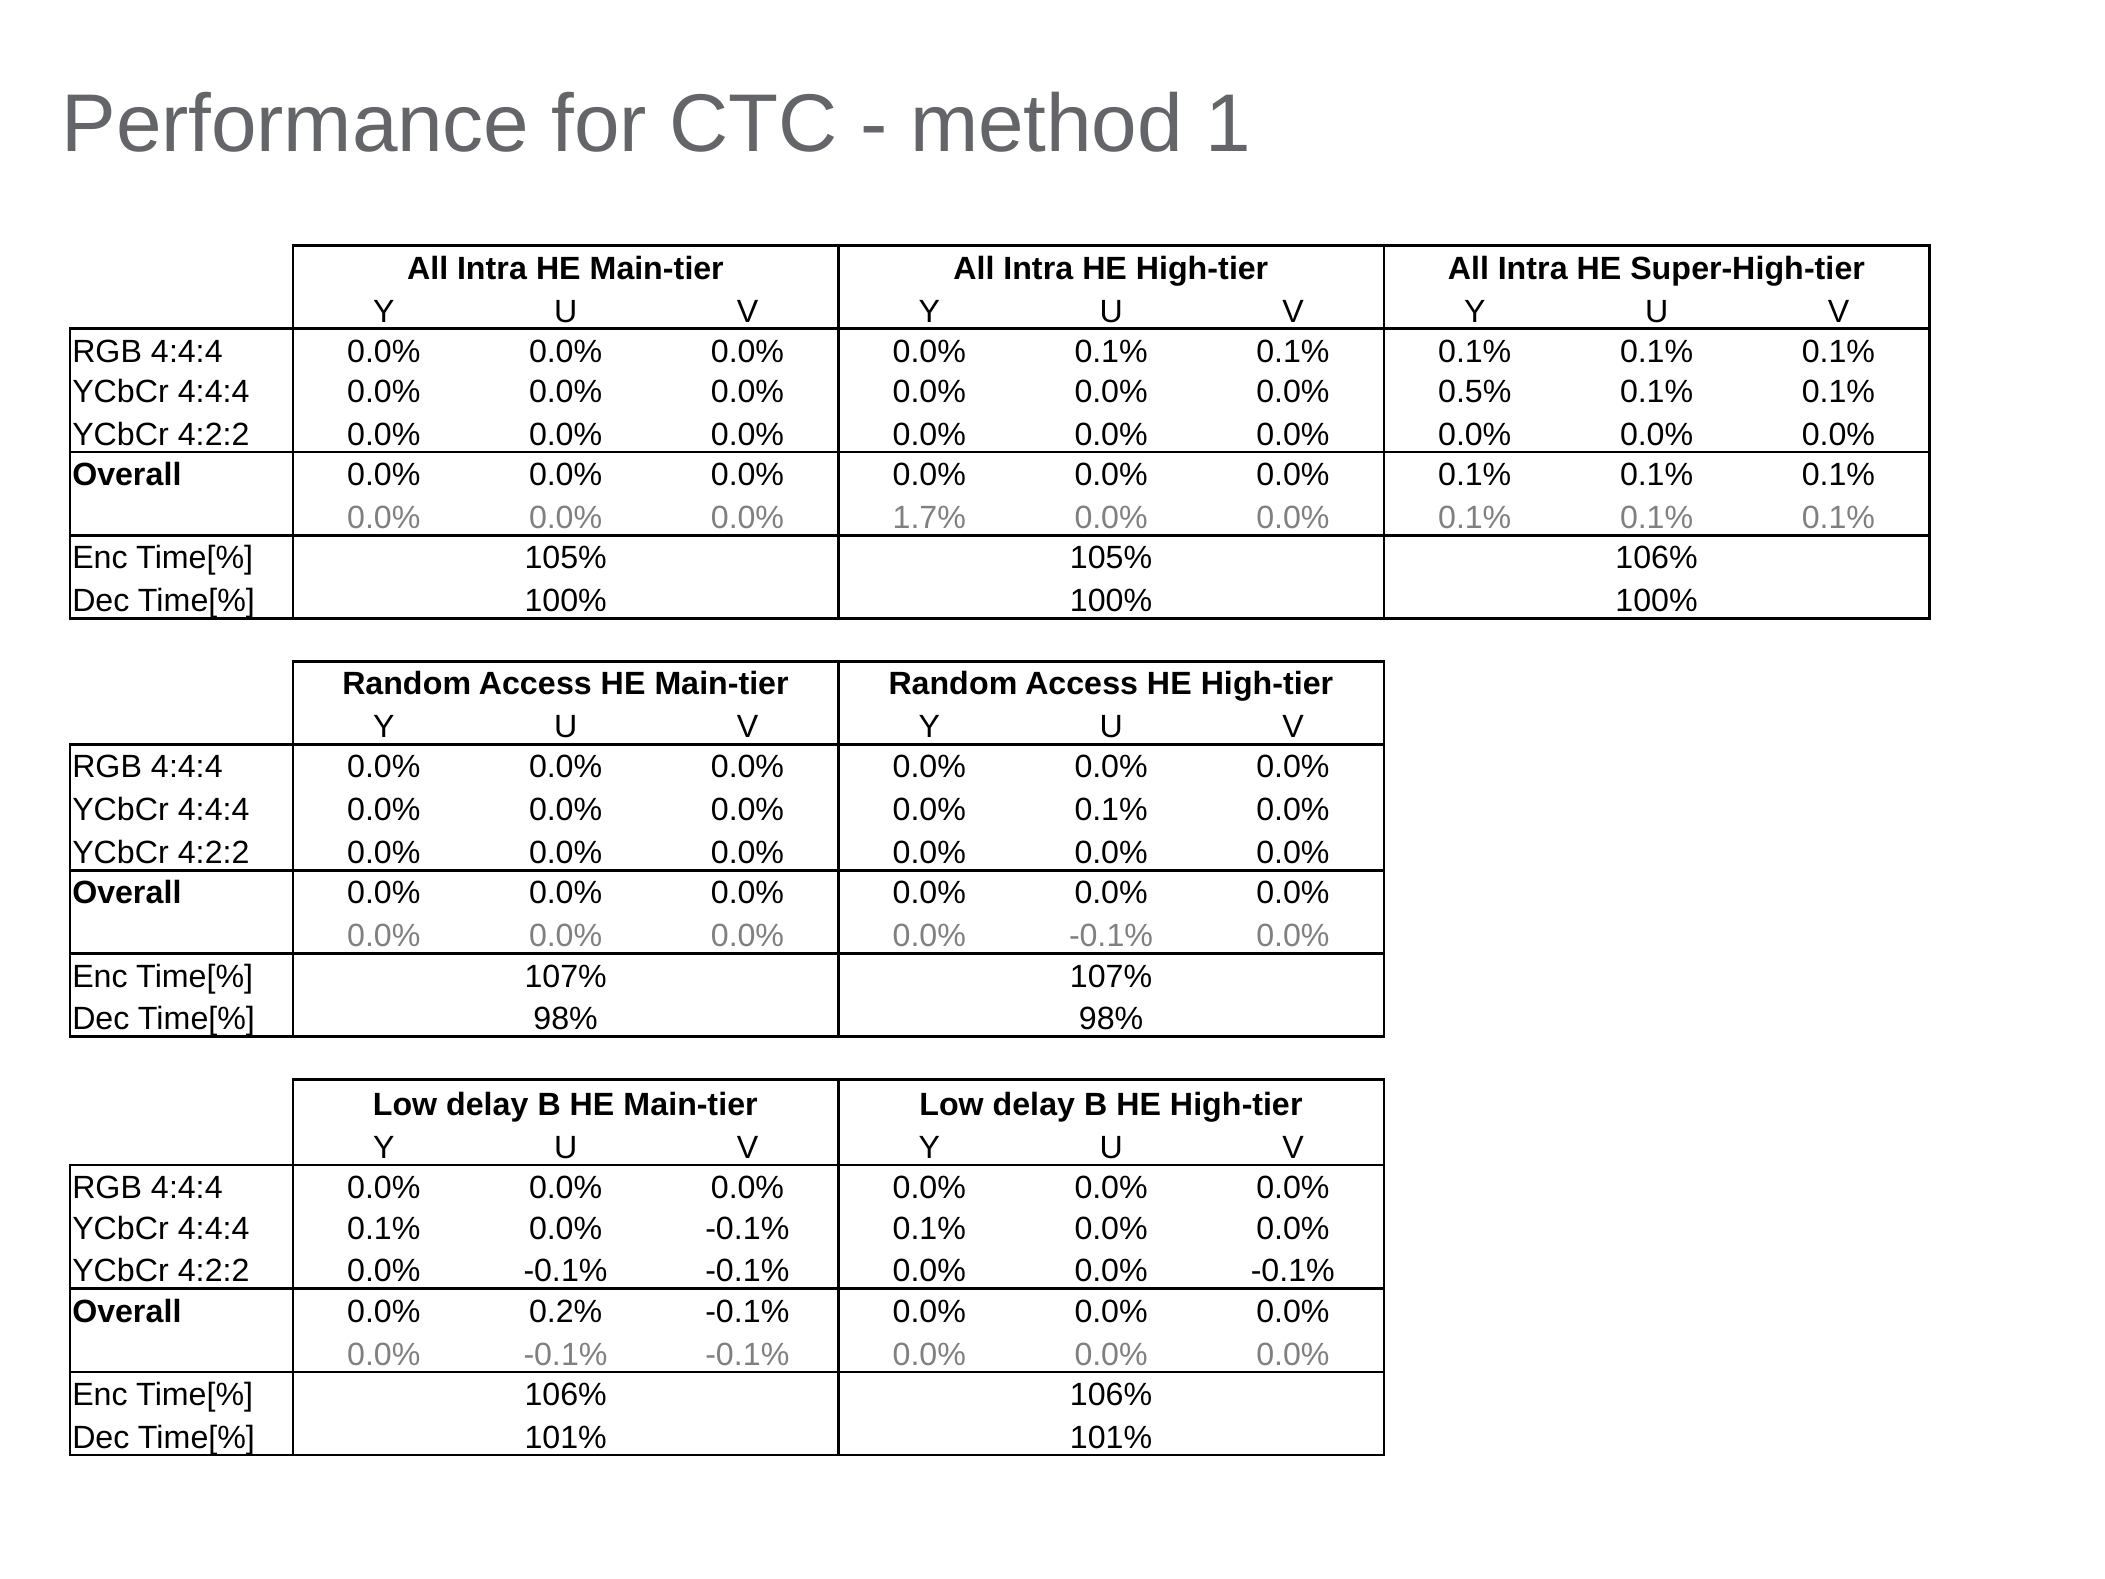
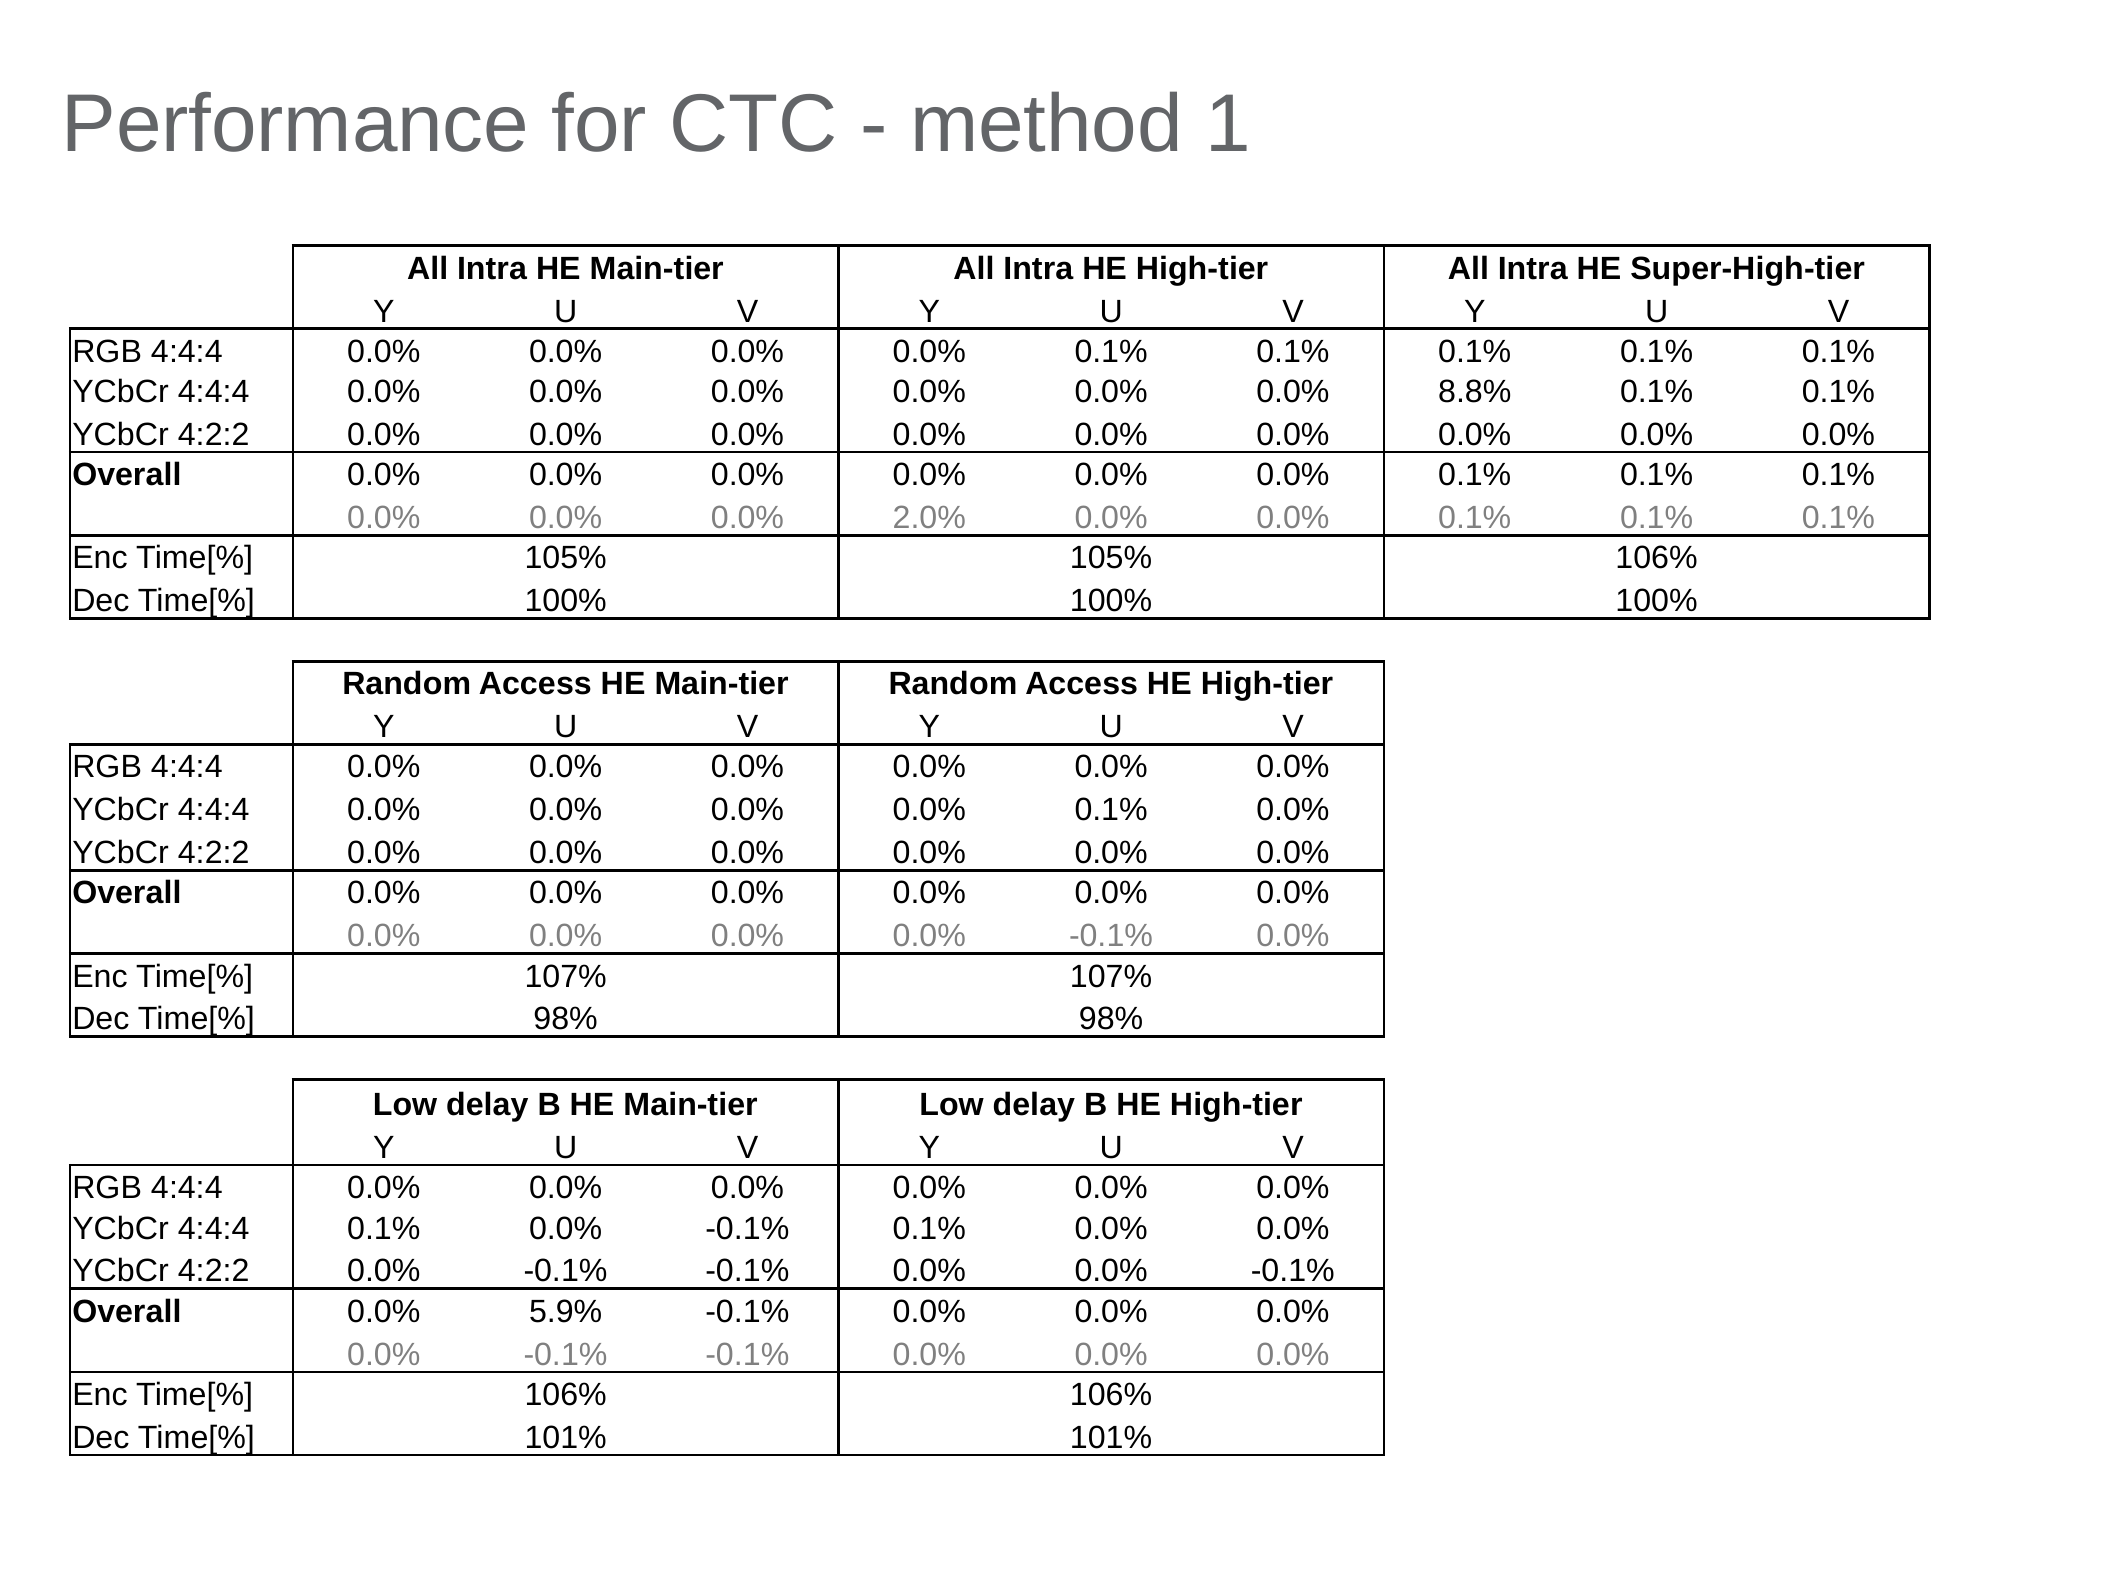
0.5%: 0.5% -> 8.8%
1.7%: 1.7% -> 2.0%
0.2%: 0.2% -> 5.9%
